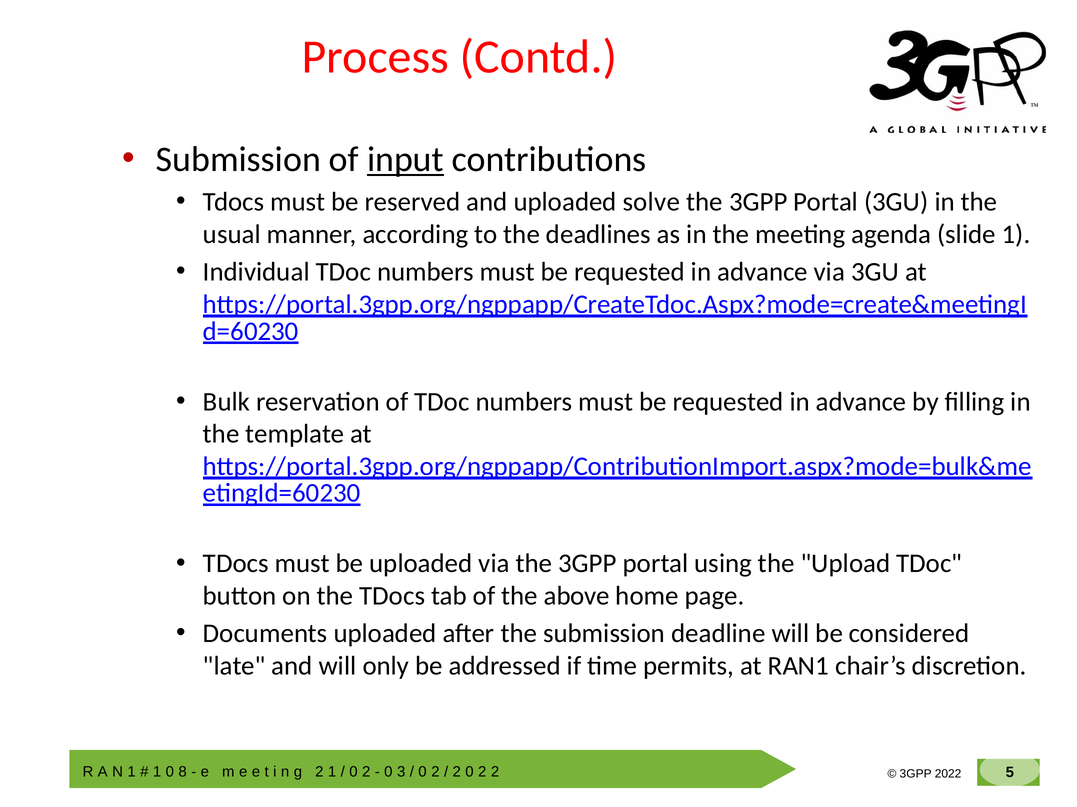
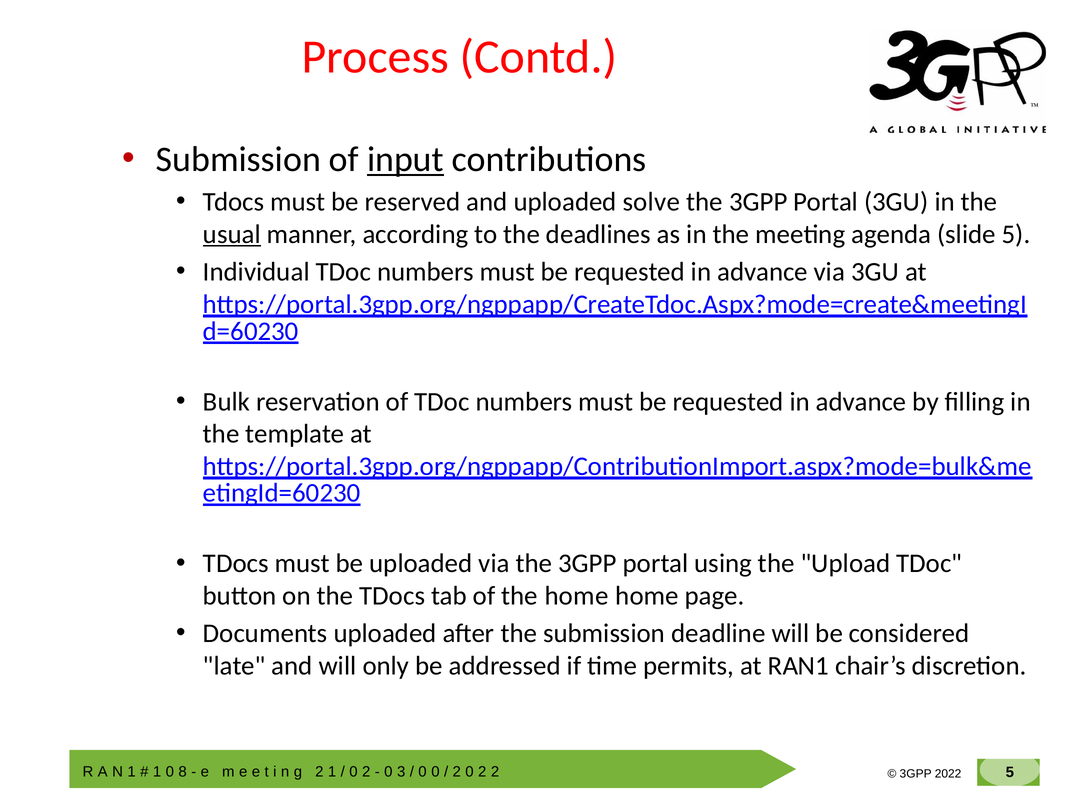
usual underline: none -> present
slide 1: 1 -> 5
the above: above -> home
2 at (435, 772): 2 -> 0
